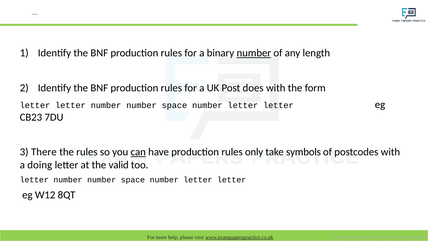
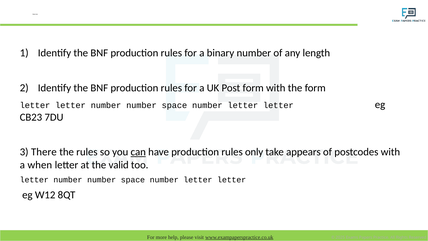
number at (254, 53) underline: present -> none
Post does: does -> form
symbols: symbols -> appears
doing: doing -> when
